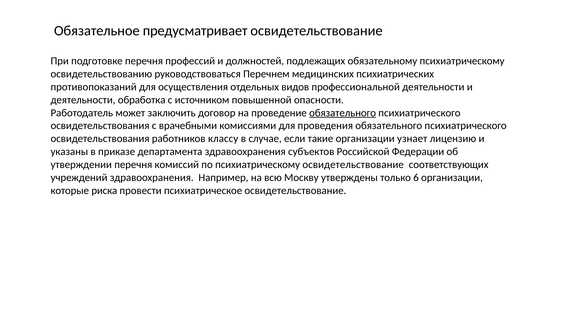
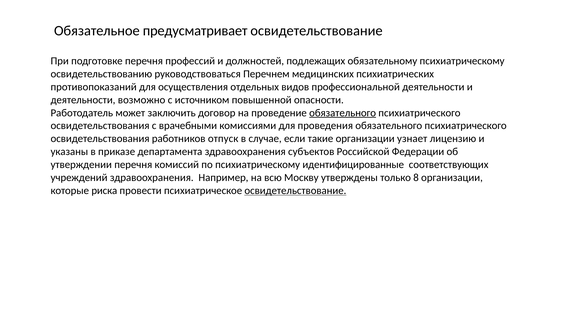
обработка: обработка -> возможно
классу: классу -> отпуск
психиатрическому освидетельствование: освидетельствование -> идентифицированные
6: 6 -> 8
освидетельствование at (295, 190) underline: none -> present
